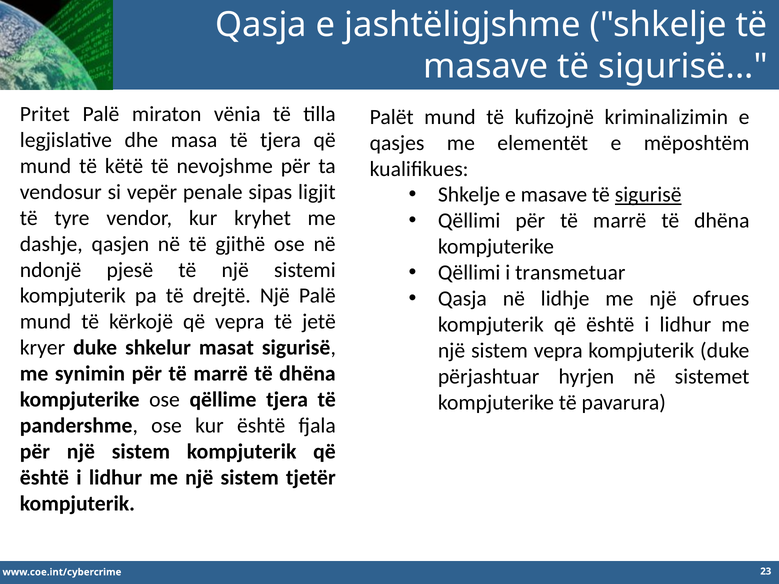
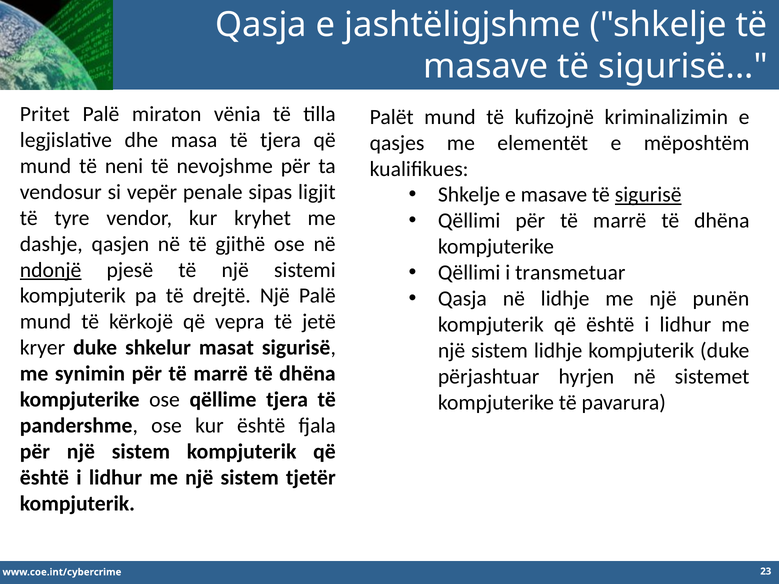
këtë: këtë -> neni
ndonjë underline: none -> present
ofrues: ofrues -> punën
sistem vepra: vepra -> lidhje
